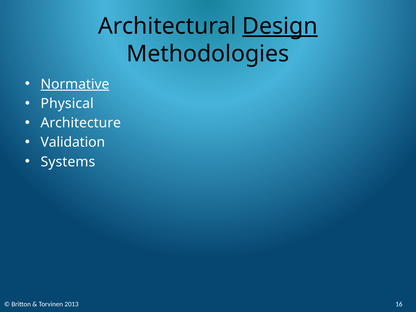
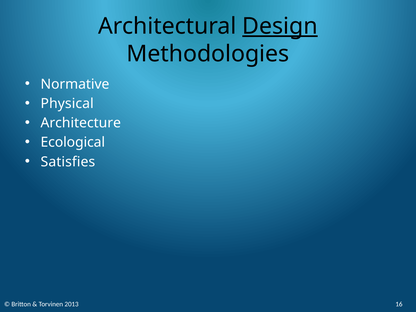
Normative underline: present -> none
Validation: Validation -> Ecological
Systems: Systems -> Satisfies
